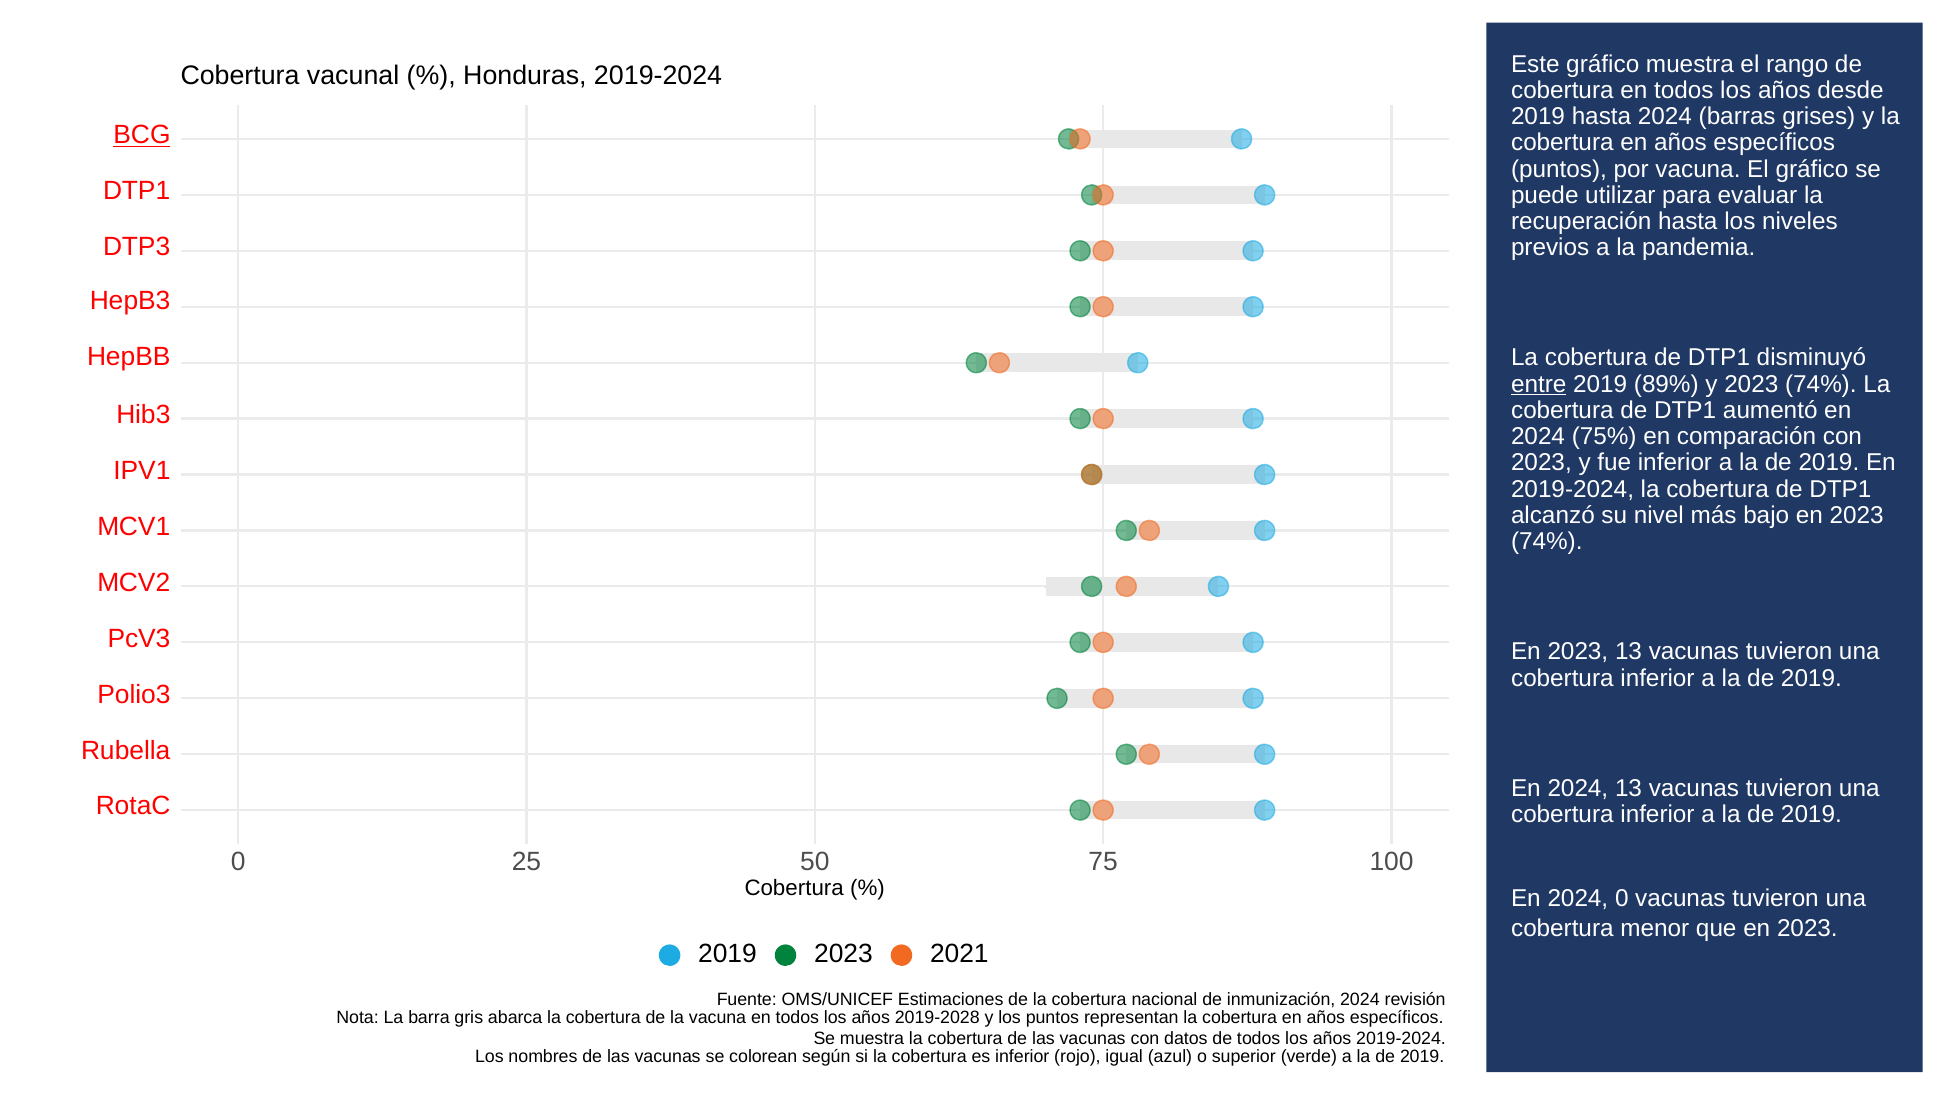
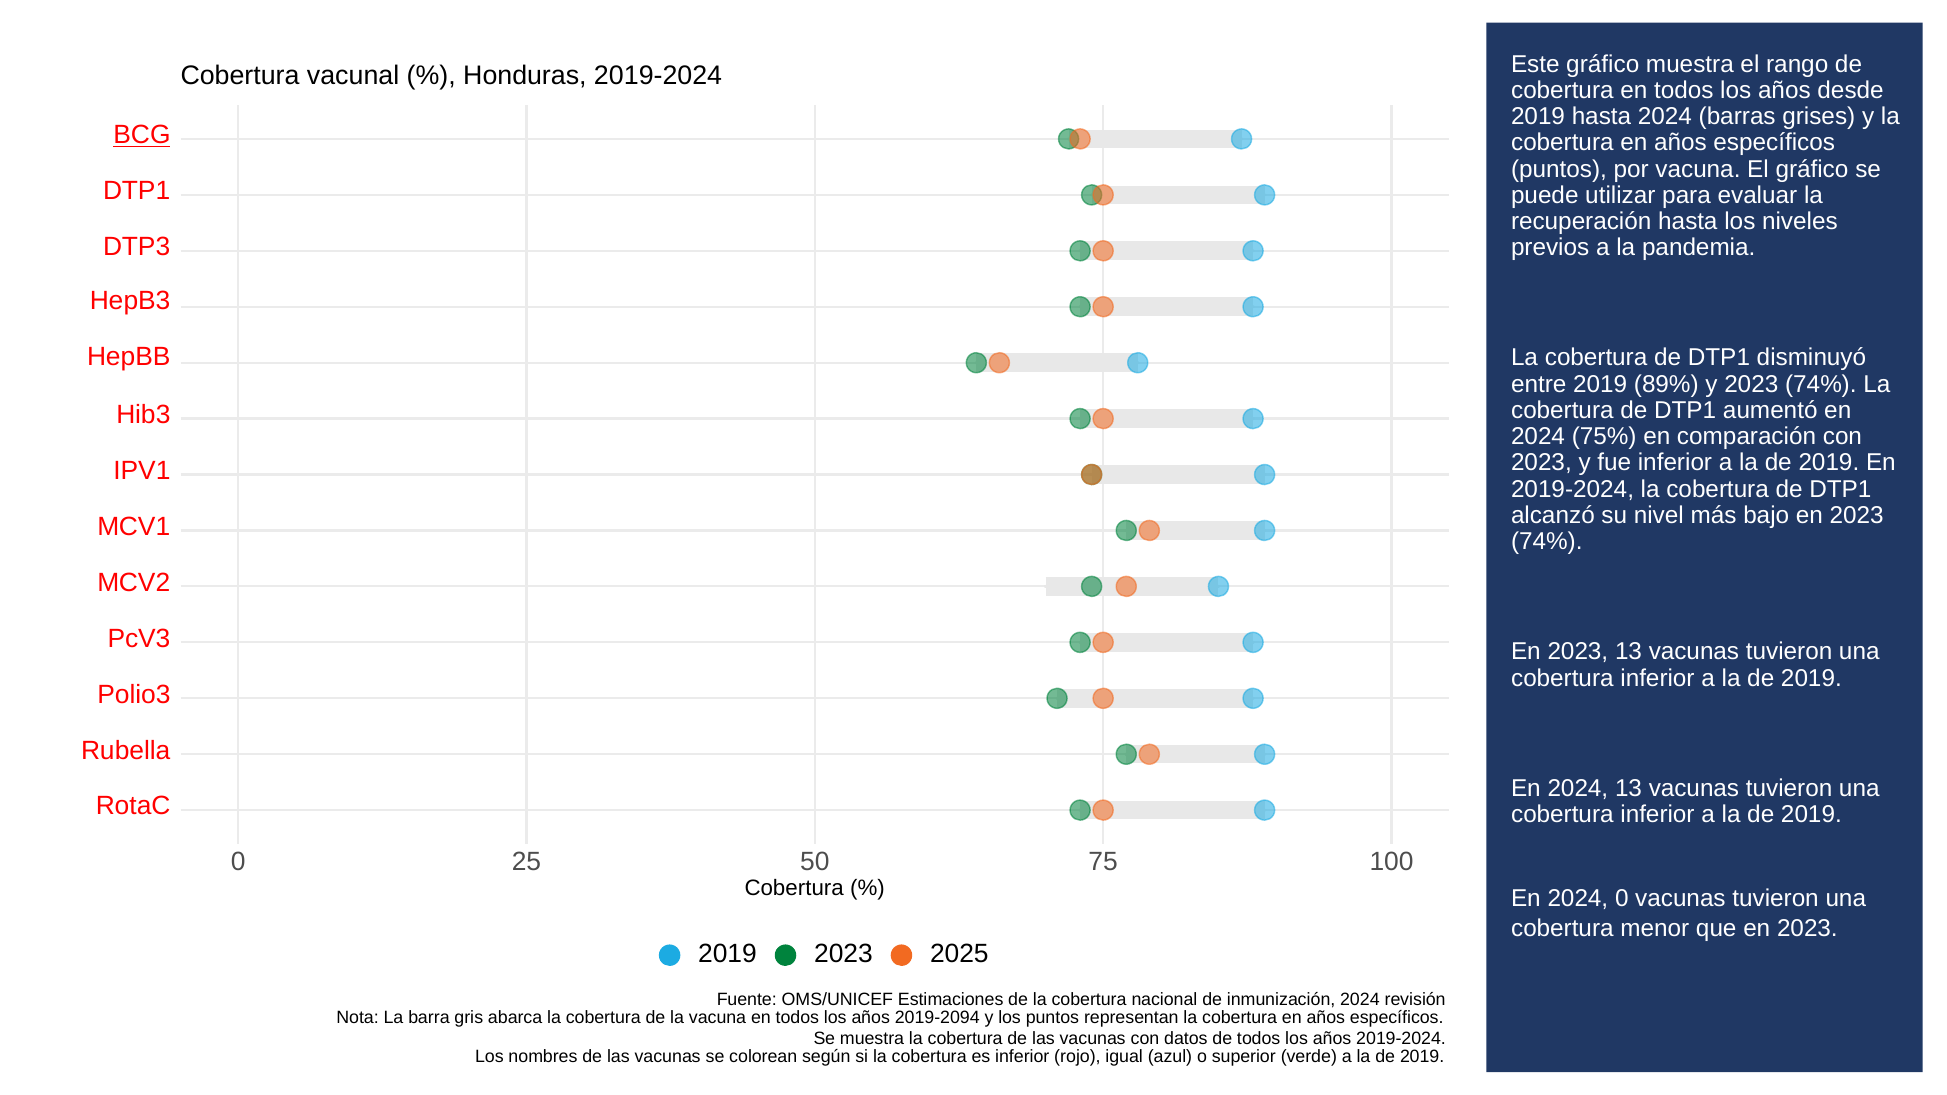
entre underline: present -> none
2021: 2021 -> 2025
2019-2028: 2019-2028 -> 2019-2094
